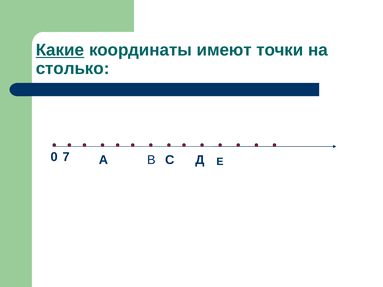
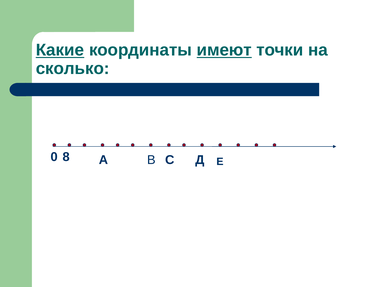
имеют underline: none -> present
столько: столько -> сколько
7: 7 -> 8
